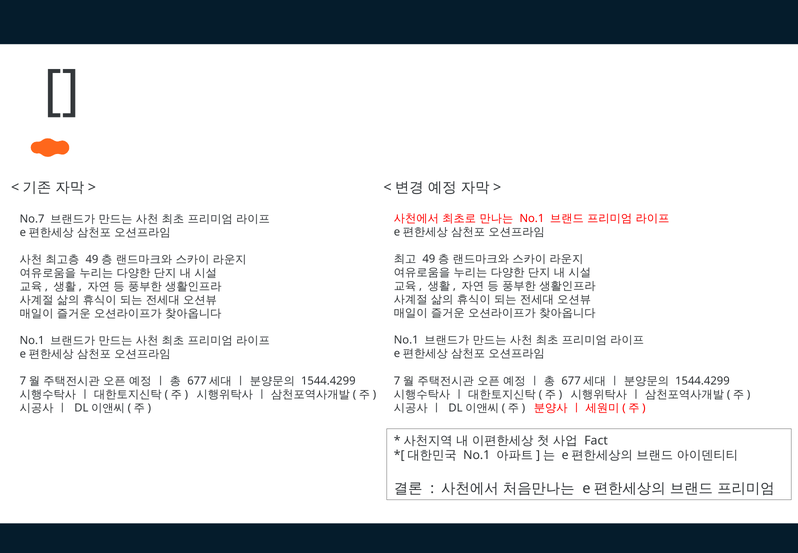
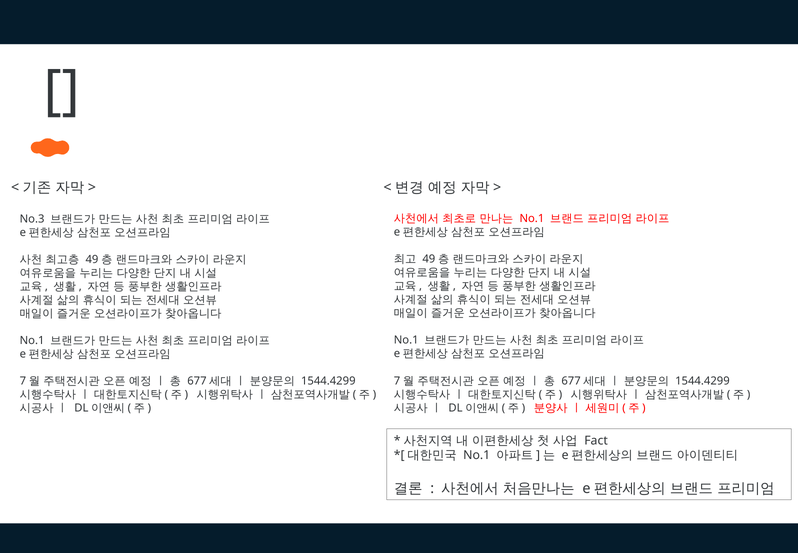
No.7: No.7 -> No.3
